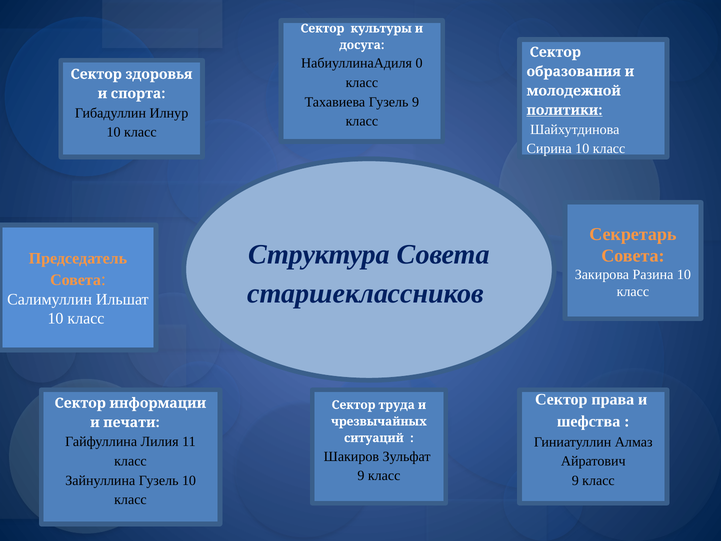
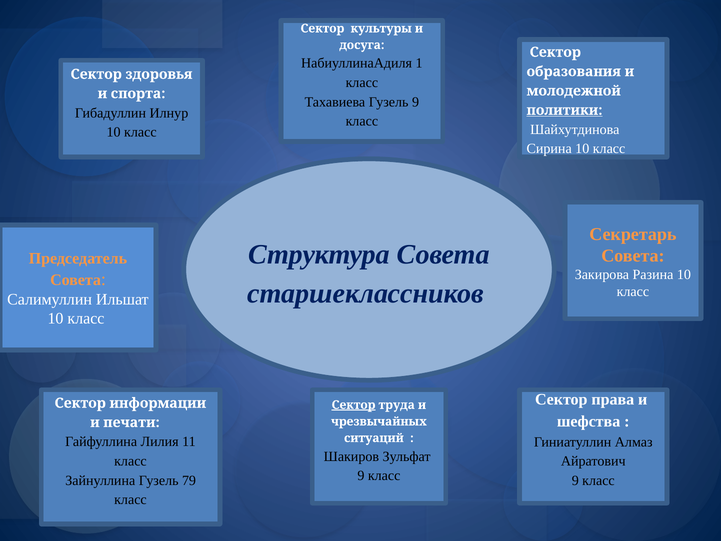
0: 0 -> 1
Сектор at (354, 405) underline: none -> present
Гузель 10: 10 -> 79
